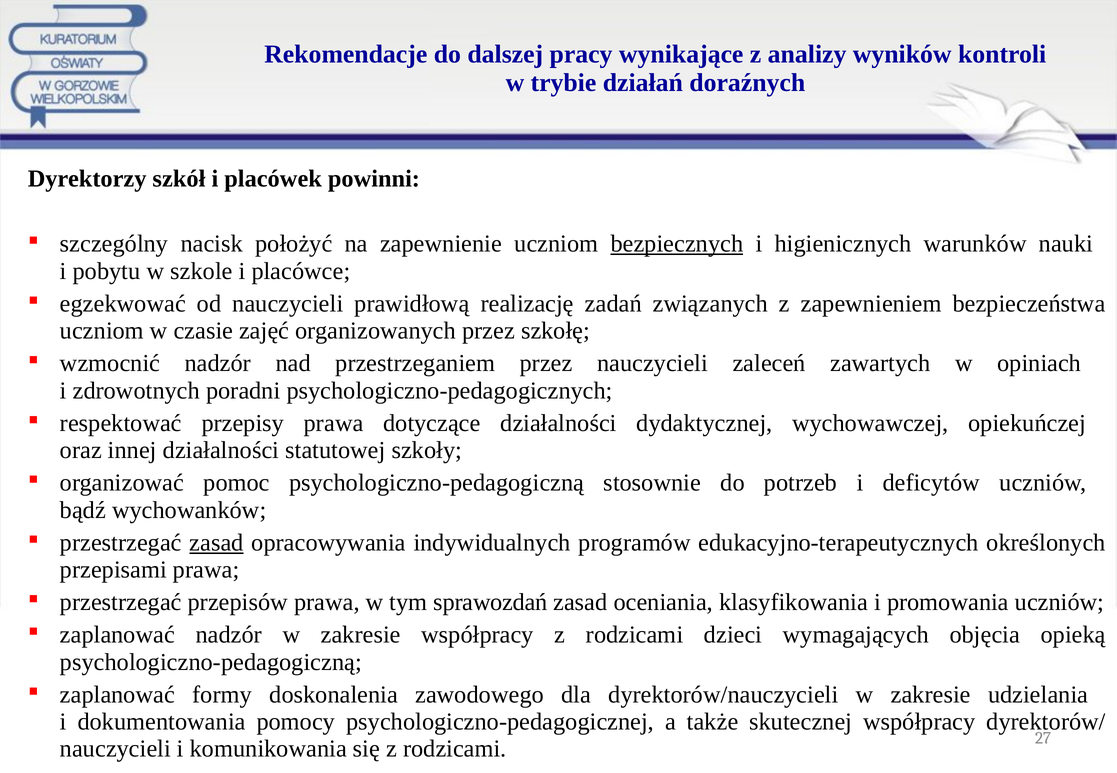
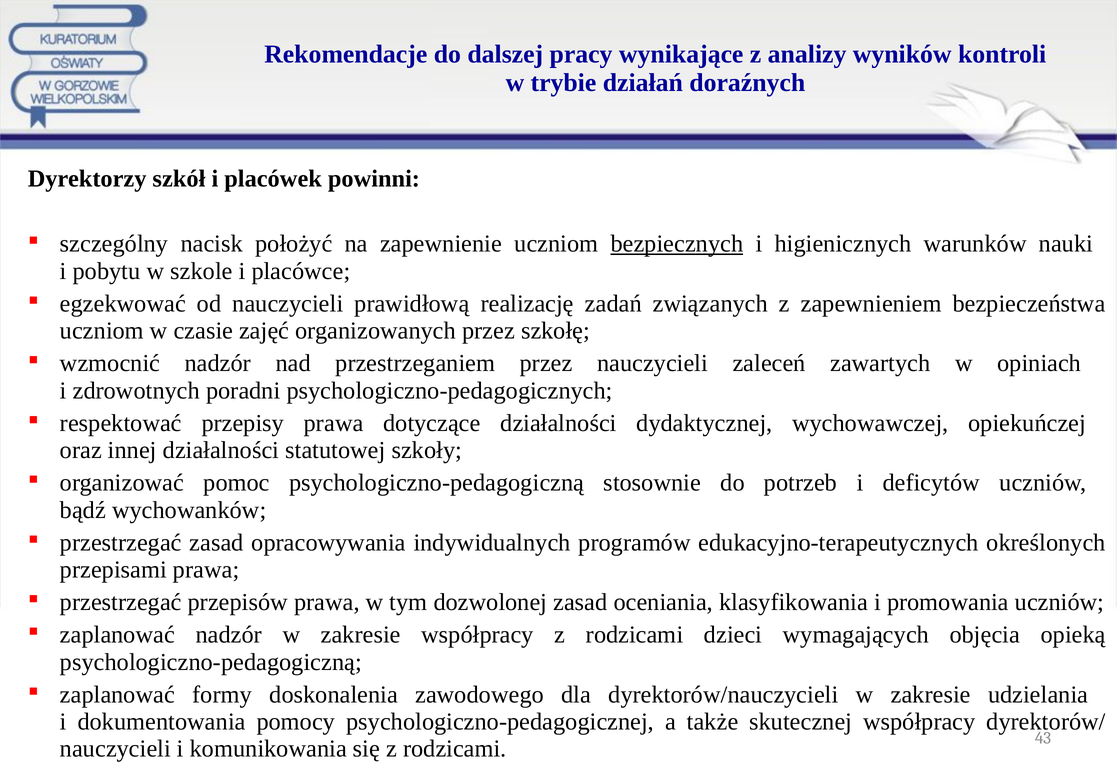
zasad at (217, 543) underline: present -> none
sprawozdań: sprawozdań -> dozwolonej
27: 27 -> 43
